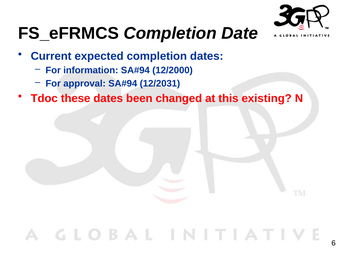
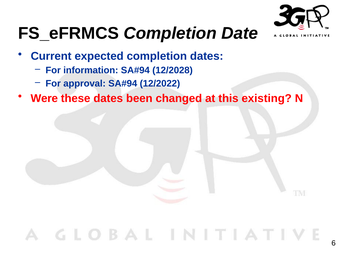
12/2000: 12/2000 -> 12/2028
12/2031: 12/2031 -> 12/2022
Tdoc: Tdoc -> Were
